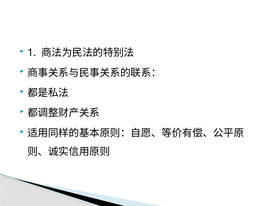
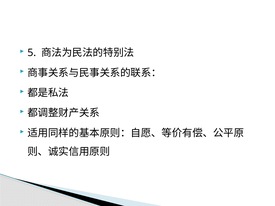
1: 1 -> 5
